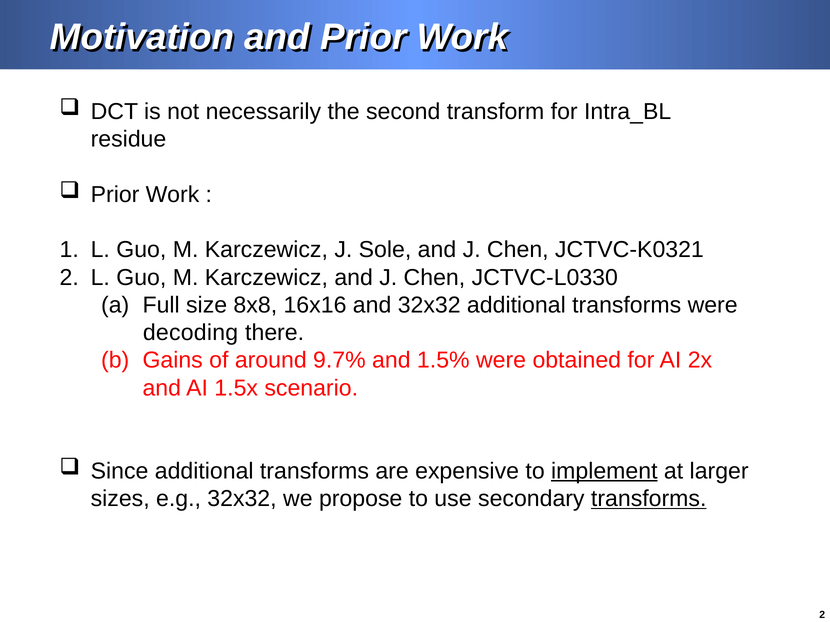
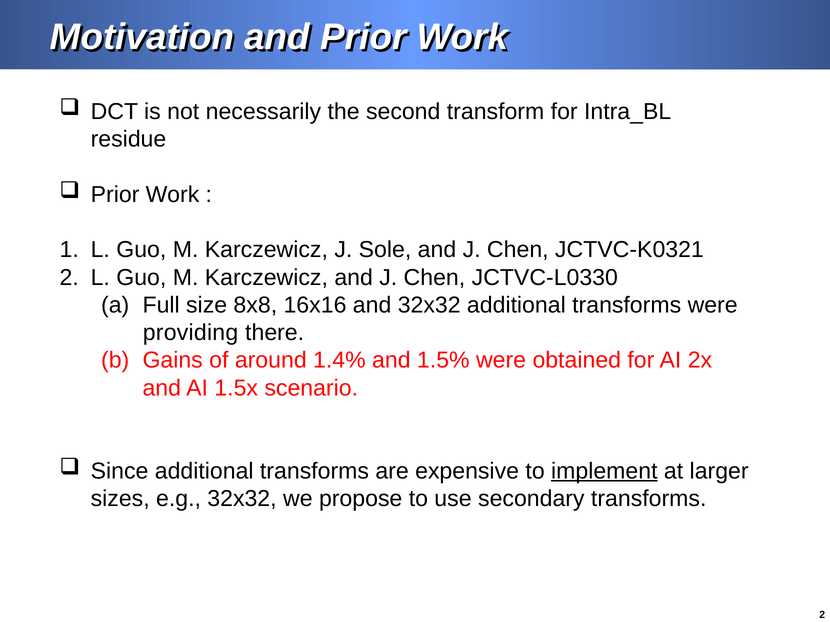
decoding: decoding -> providing
9.7%: 9.7% -> 1.4%
transforms at (649, 499) underline: present -> none
